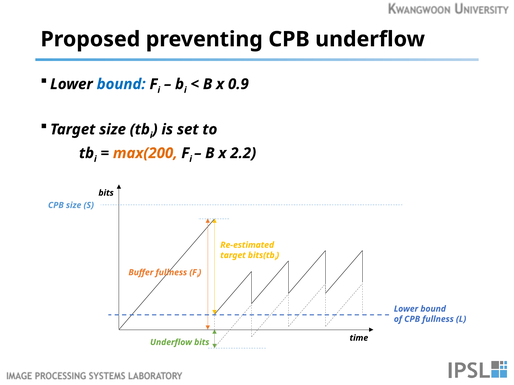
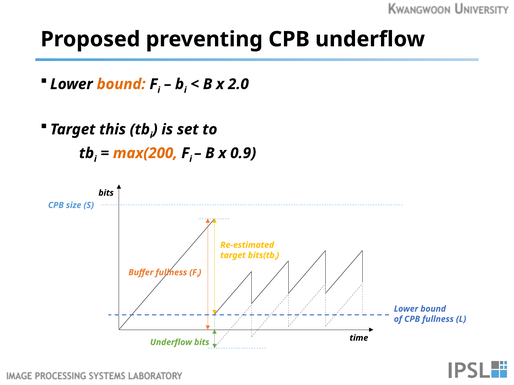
bound at (121, 84) colour: blue -> orange
0.9: 0.9 -> 2.0
Target size: size -> this
2.2: 2.2 -> 0.9
